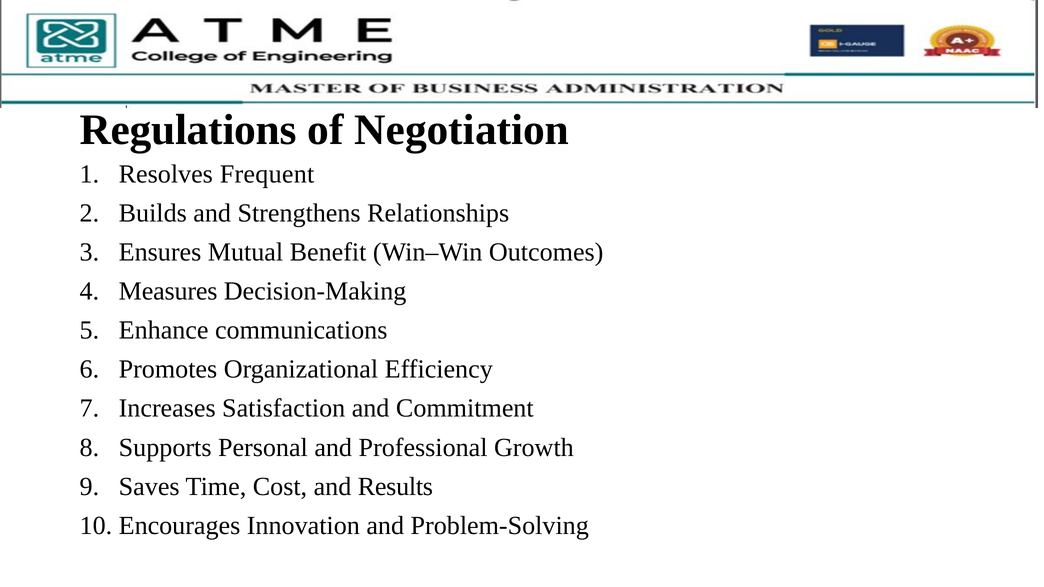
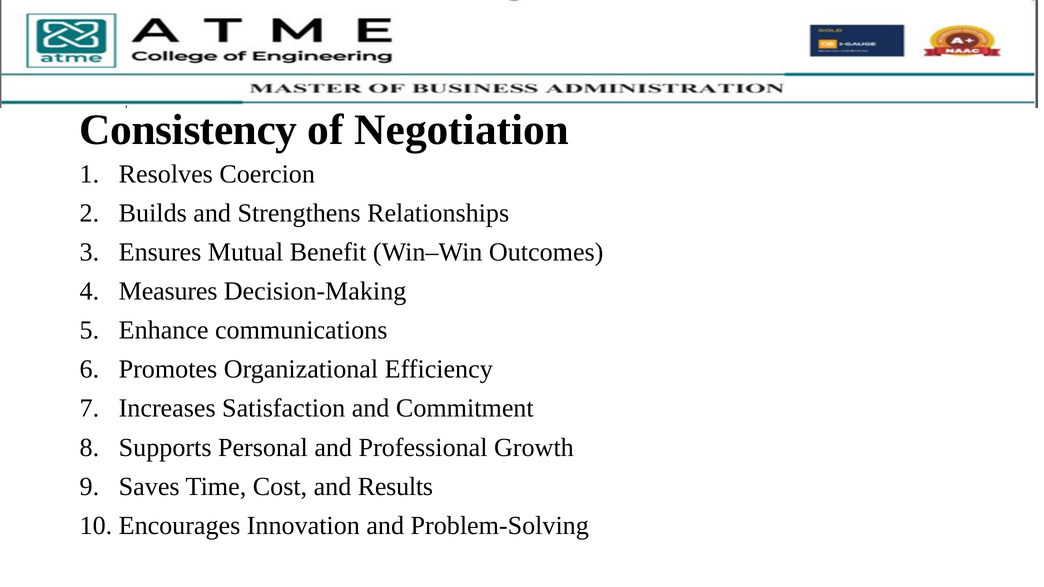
Regulations: Regulations -> Consistency
Frequent: Frequent -> Coercion
